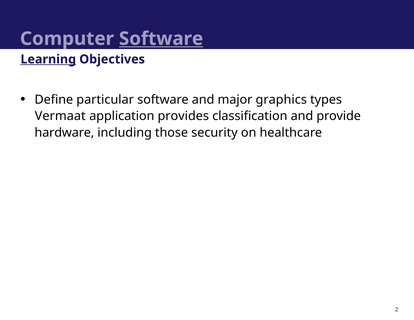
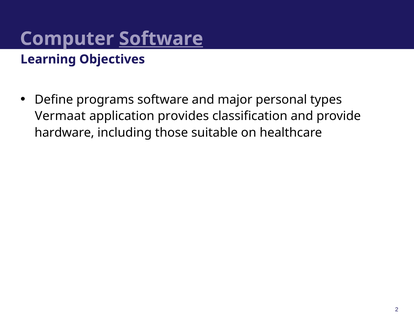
Learning underline: present -> none
particular: particular -> programs
graphics: graphics -> personal
security: security -> suitable
